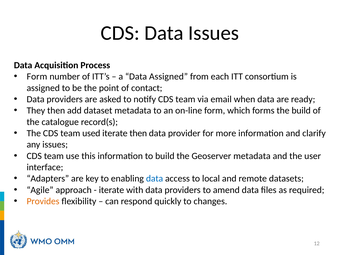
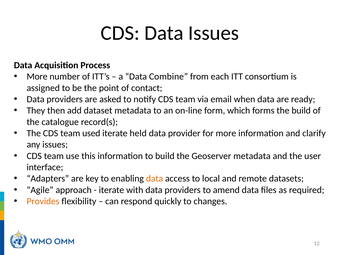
Form at (37, 77): Form -> More
Data Assigned: Assigned -> Combine
iterate then: then -> held
data at (155, 179) colour: blue -> orange
